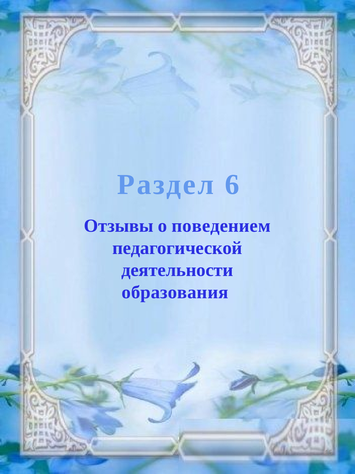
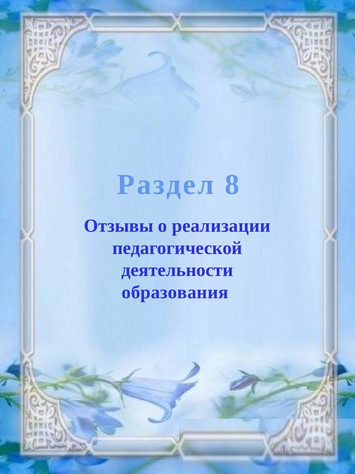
6: 6 -> 8
поведением: поведением -> реализации
